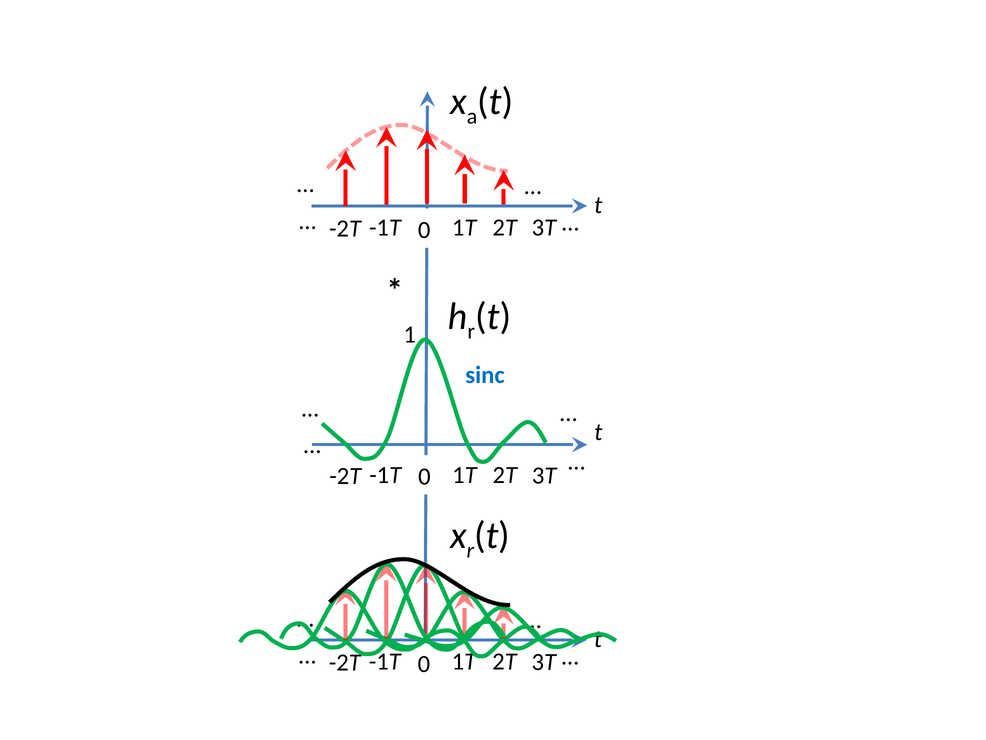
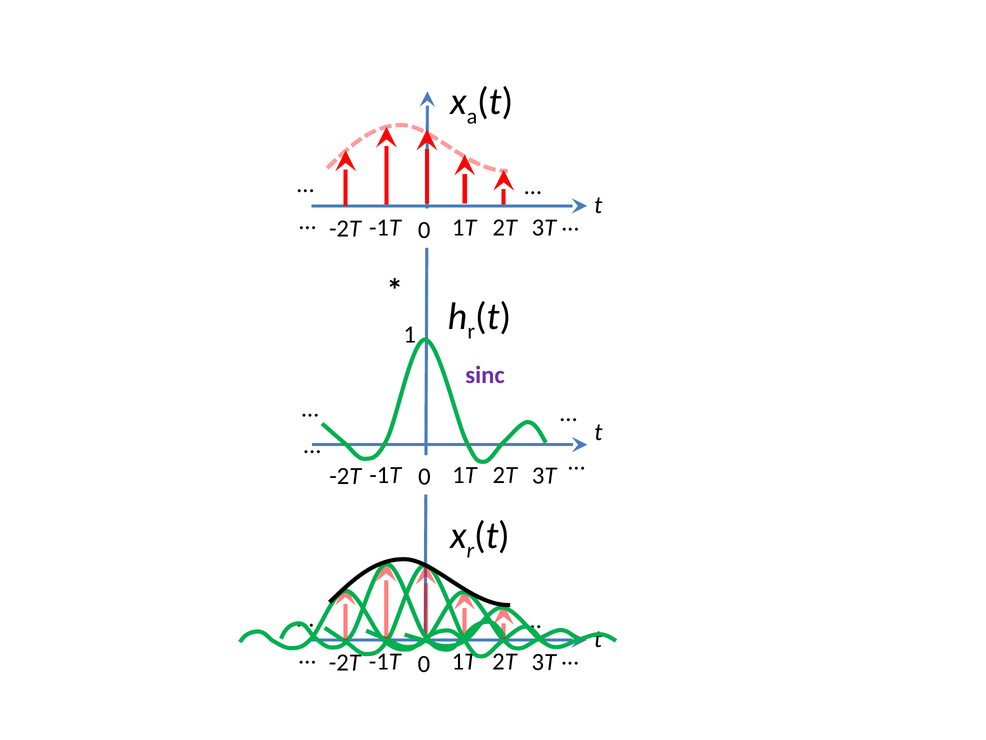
sinc colour: blue -> purple
